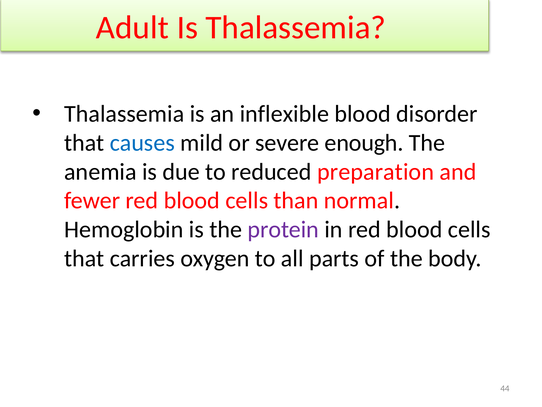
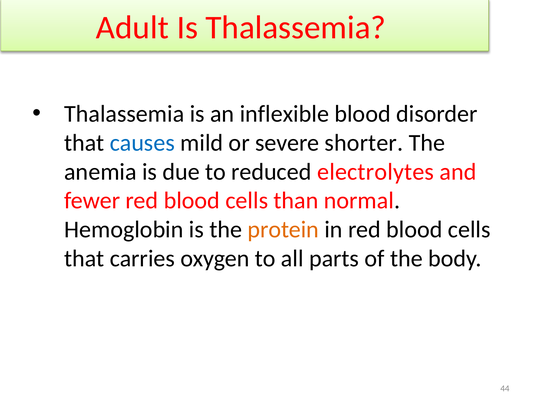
enough: enough -> shorter
preparation: preparation -> electrolytes
protein colour: purple -> orange
